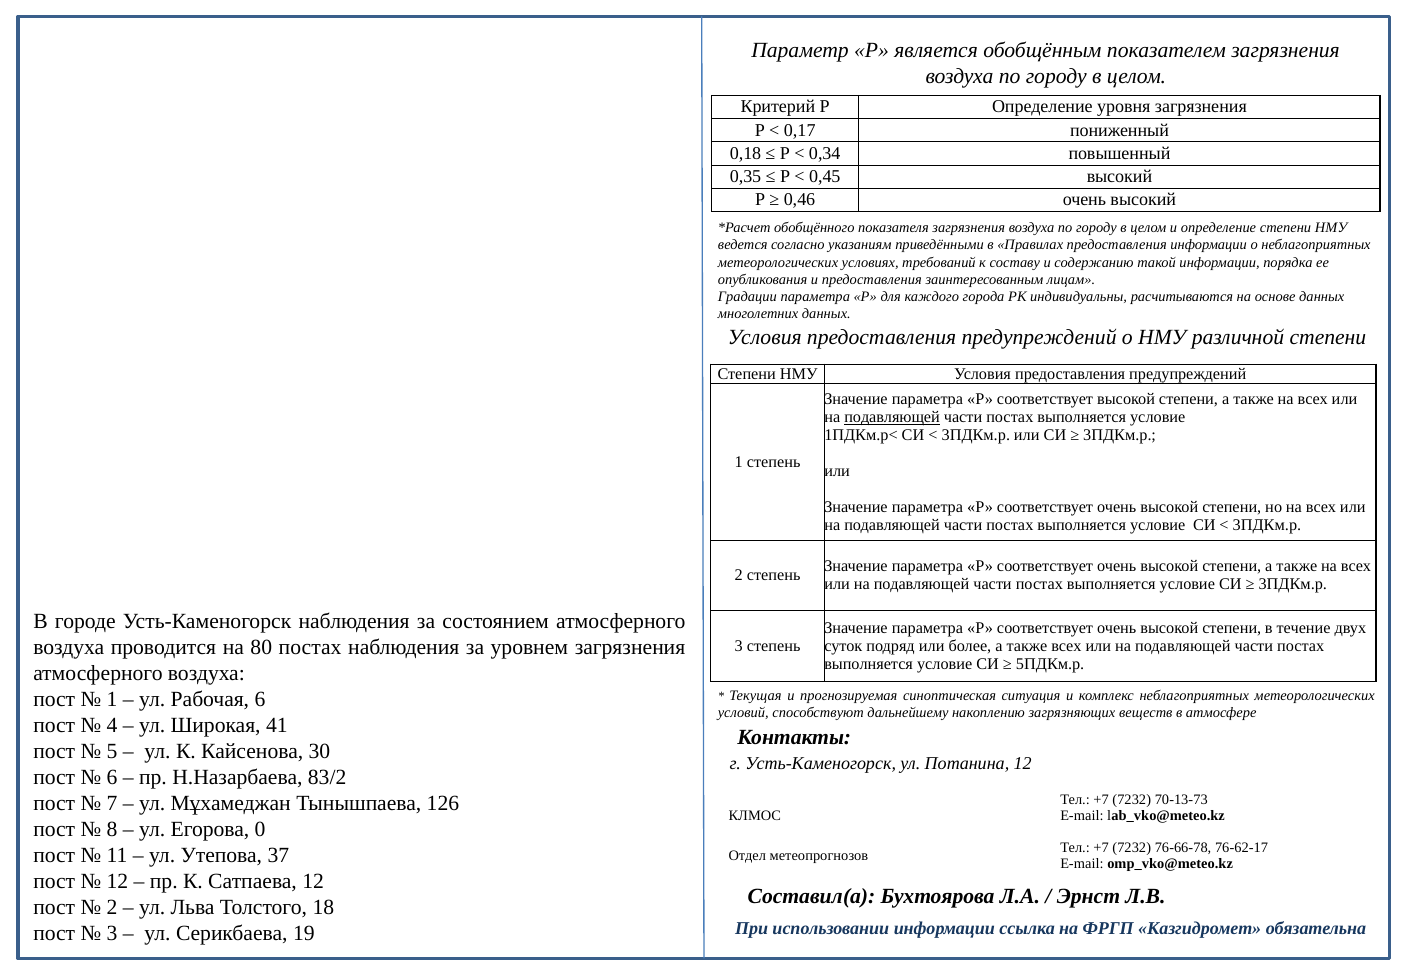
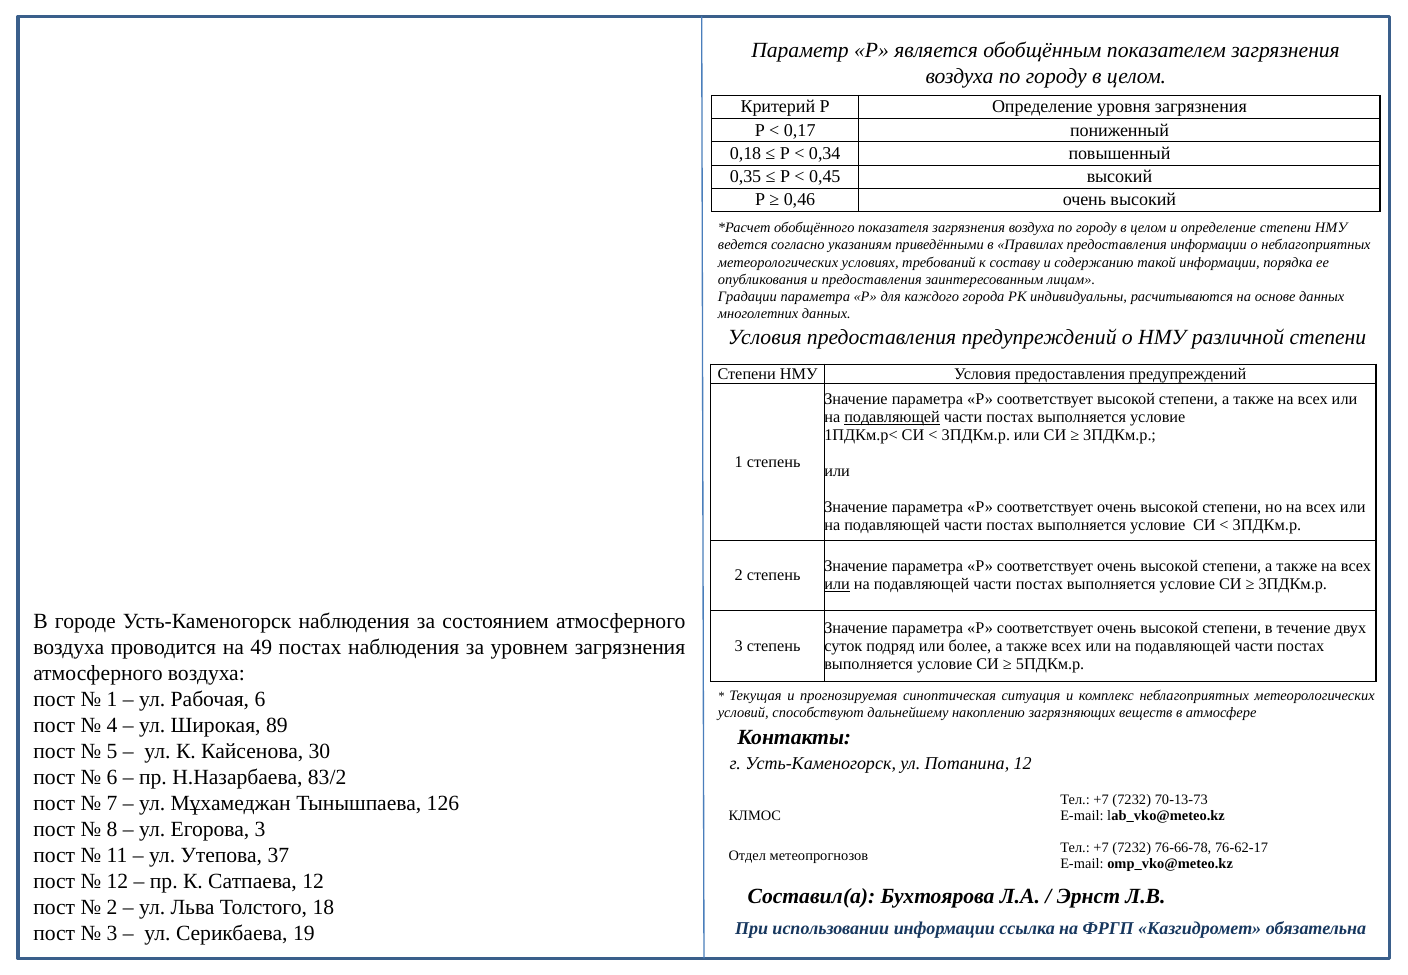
или at (837, 584) underline: none -> present
80: 80 -> 49
41: 41 -> 89
Егорова 0: 0 -> 3
